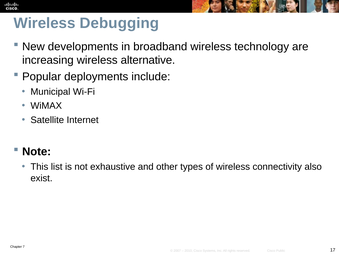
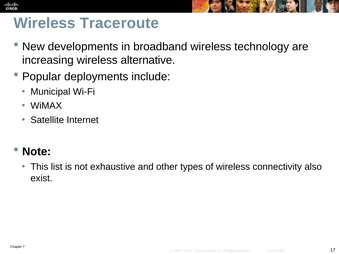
Debugging: Debugging -> Traceroute
